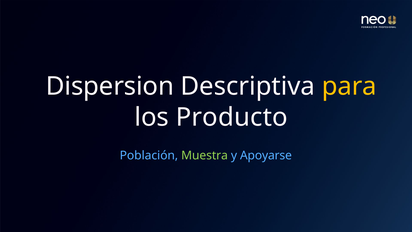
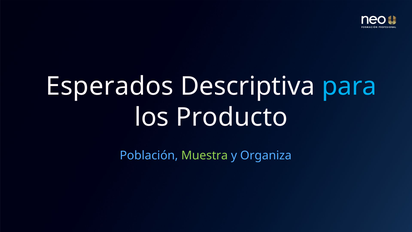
Dispersion: Dispersion -> Esperados
para colour: yellow -> light blue
Apoyarse: Apoyarse -> Organiza
